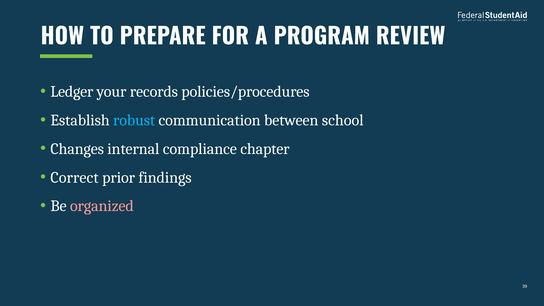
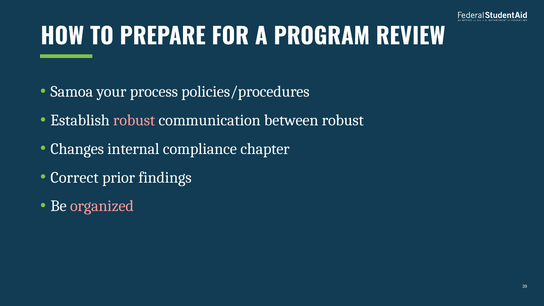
Ledger: Ledger -> Samoa
records: records -> process
robust at (134, 120) colour: light blue -> pink
between school: school -> robust
